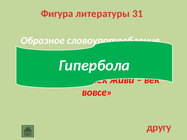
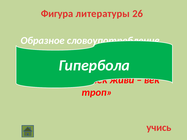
31: 31 -> 26
вовсе: вовсе -> троп
другу: другу -> учись
